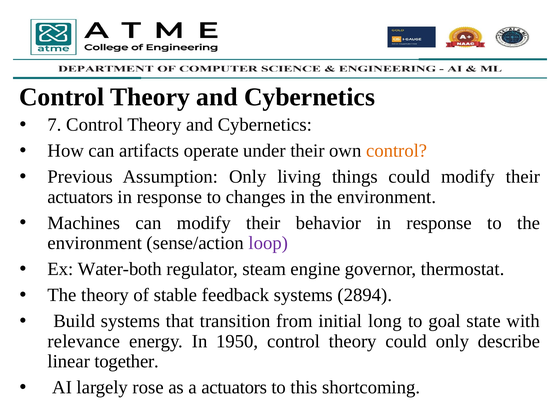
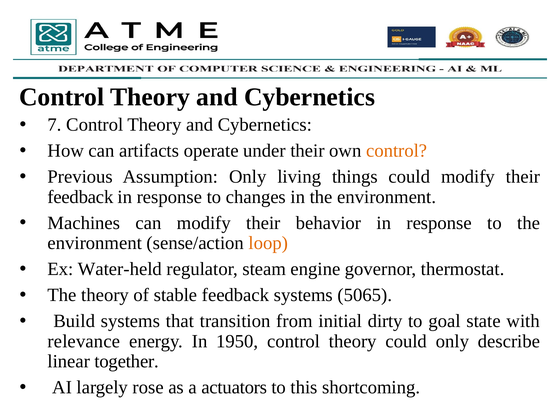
actuators at (80, 197): actuators -> feedback
loop colour: purple -> orange
Water-both: Water-both -> Water-held
2894: 2894 -> 5065
long: long -> dirty
